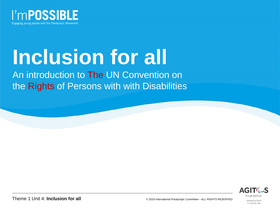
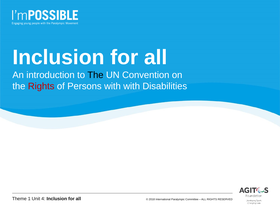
The at (95, 75) colour: red -> black
